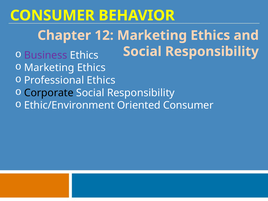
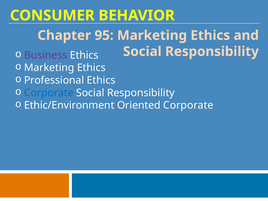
12: 12 -> 95
Corporate at (49, 93) colour: black -> blue
Oriented Consumer: Consumer -> Corporate
